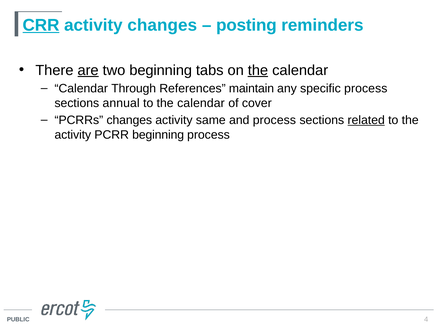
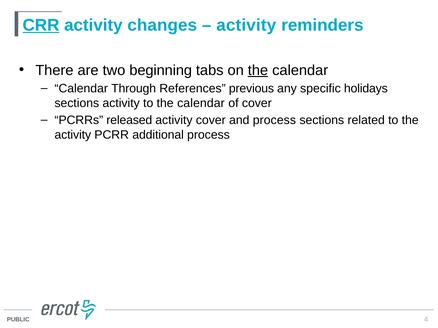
posting at (246, 25): posting -> activity
are underline: present -> none
maintain: maintain -> previous
specific process: process -> holidays
sections annual: annual -> activity
PCRRs changes: changes -> released
activity same: same -> cover
related underline: present -> none
PCRR beginning: beginning -> additional
